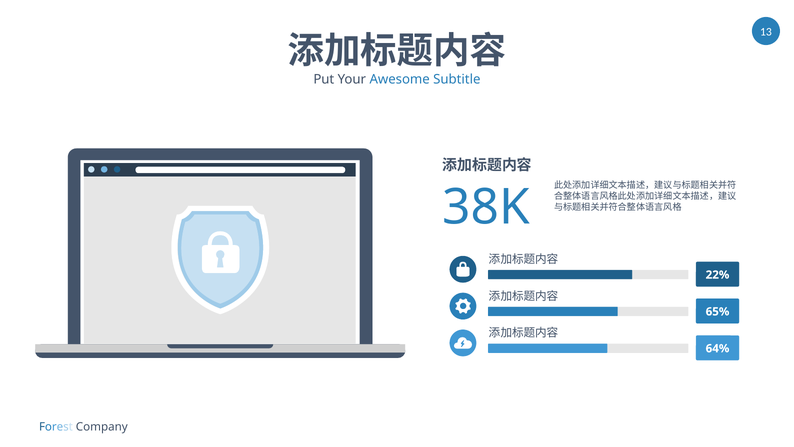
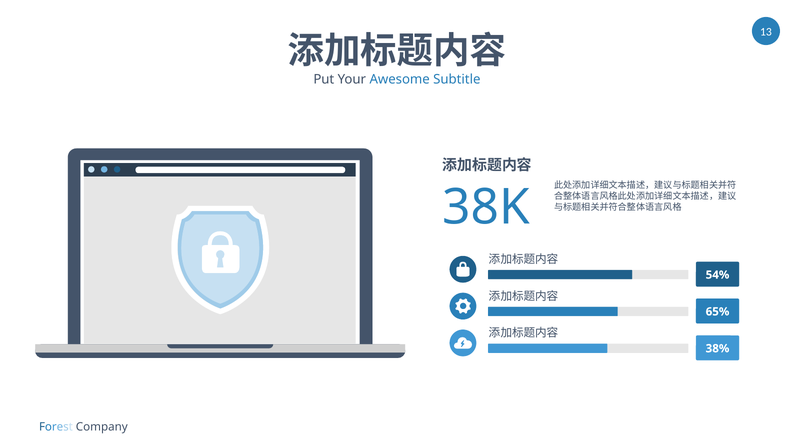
22%: 22% -> 54%
64%: 64% -> 38%
